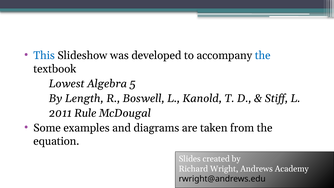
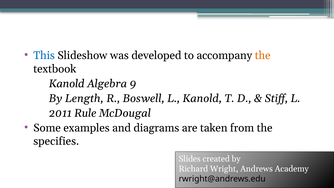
the at (263, 55) colour: blue -> orange
Lowest at (67, 84): Lowest -> Kanold
5: 5 -> 9
equation: equation -> specifies
